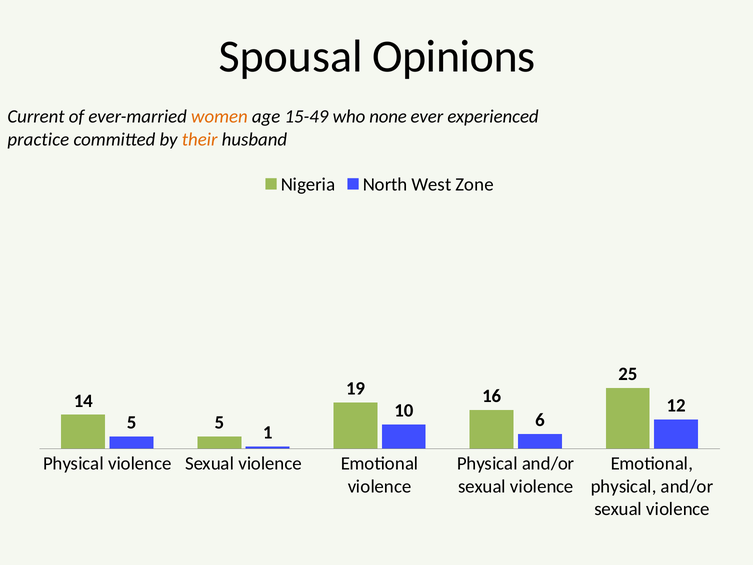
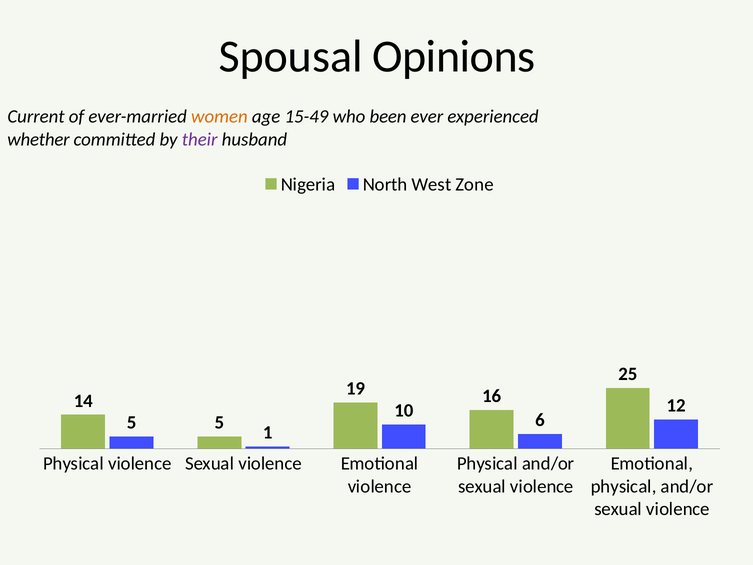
none: none -> been
practice: practice -> whether
their colour: orange -> purple
